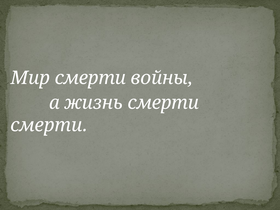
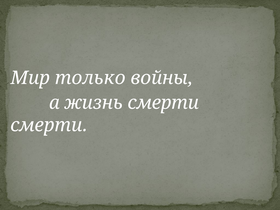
Мир смерти: смерти -> только
